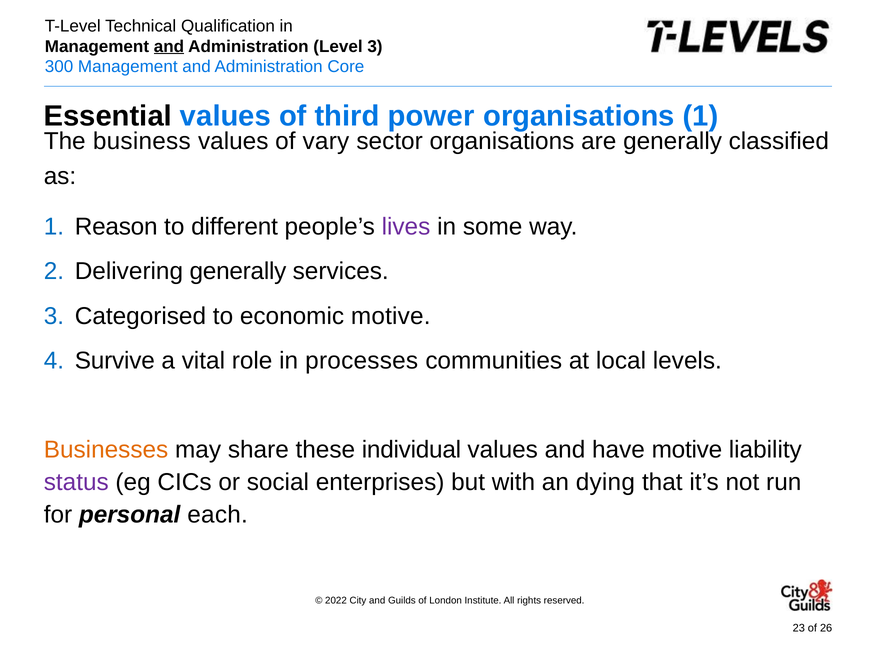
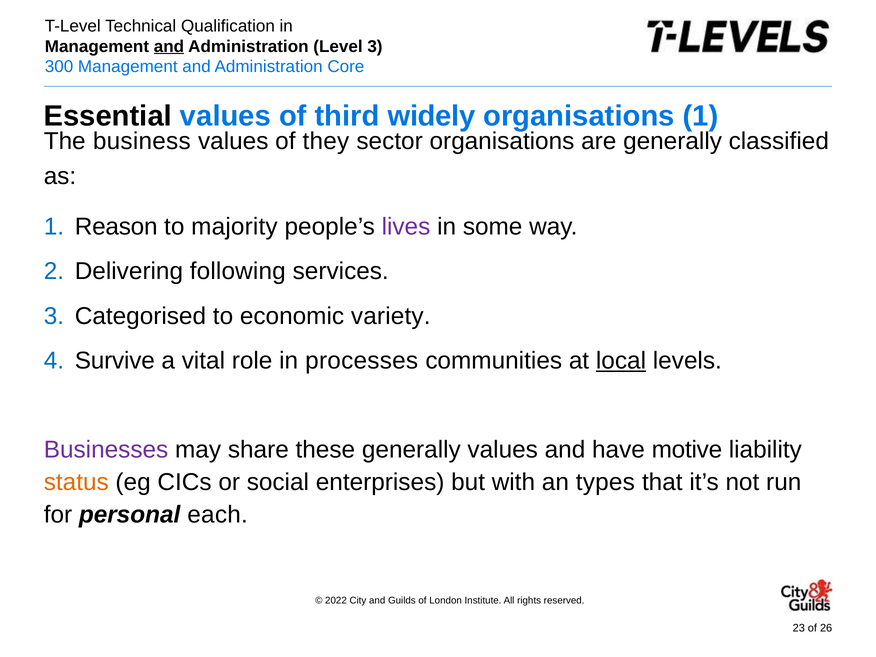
power: power -> widely
vary: vary -> they
different: different -> majority
Delivering generally: generally -> following
economic motive: motive -> variety
local underline: none -> present
Businesses colour: orange -> purple
these individual: individual -> generally
status colour: purple -> orange
dying: dying -> types
